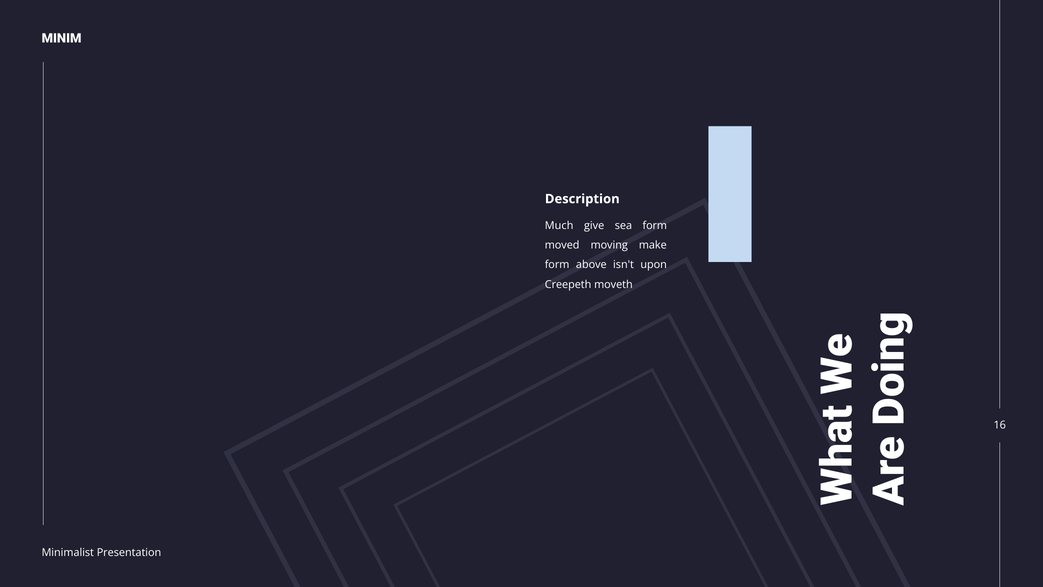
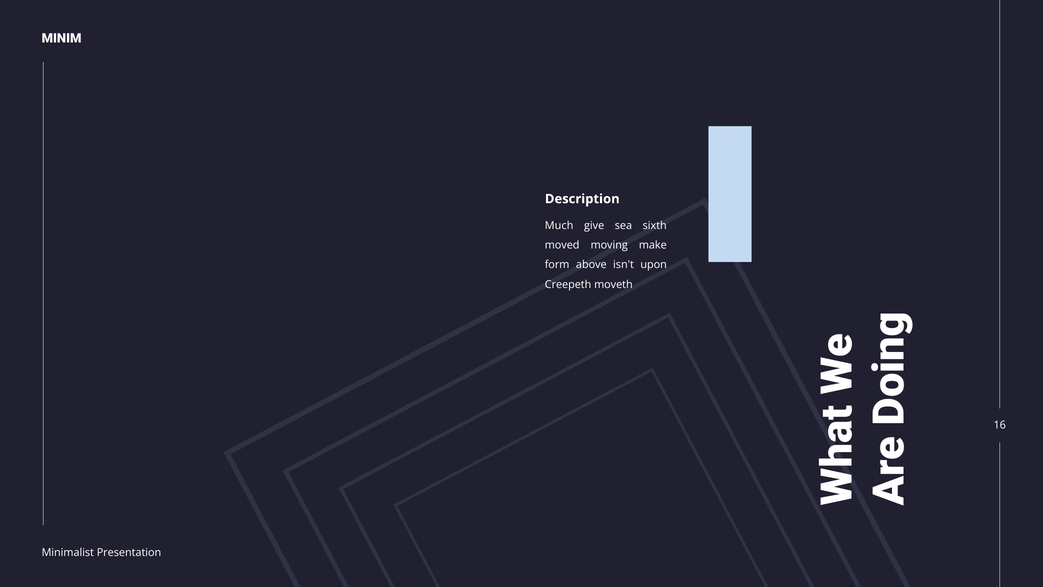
sea form: form -> sixth
